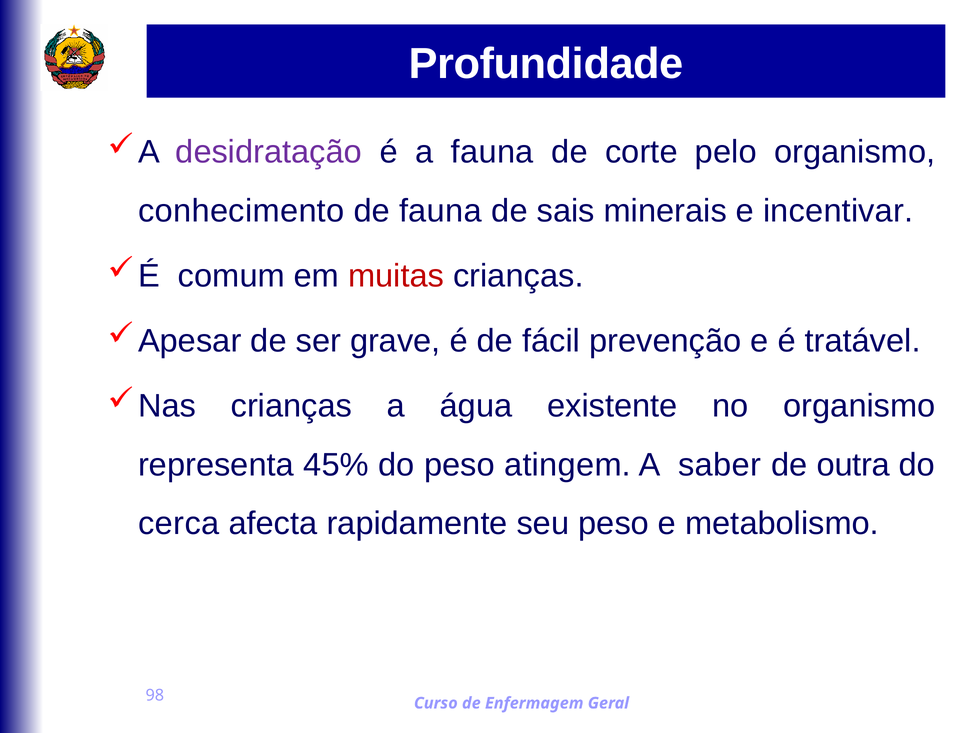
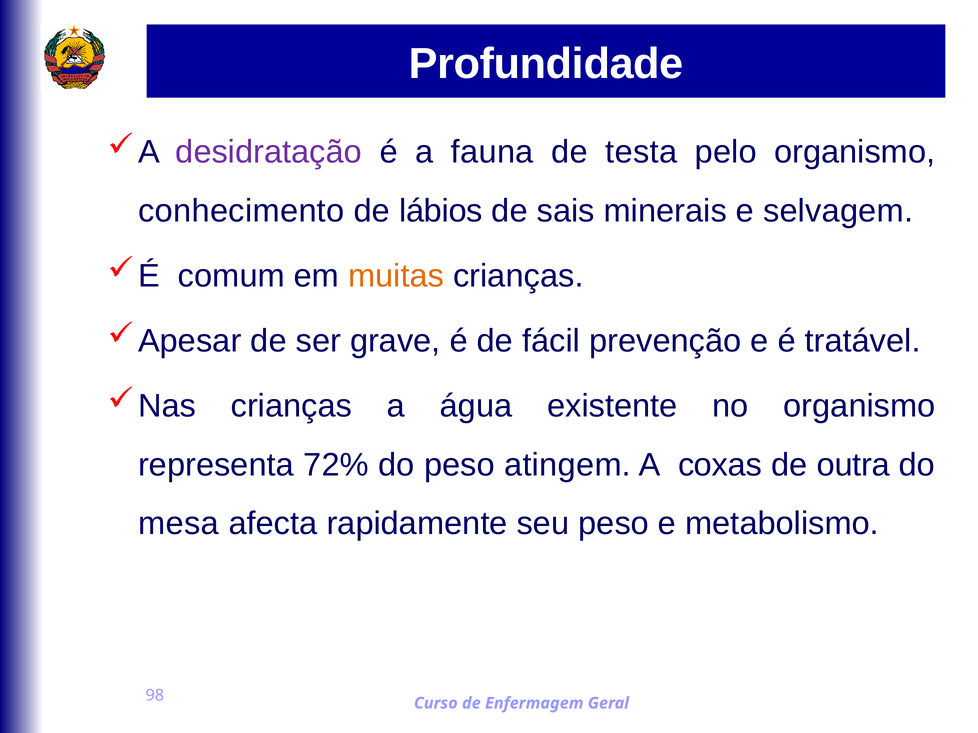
corte: corte -> testa
de fauna: fauna -> lábios
incentivar: incentivar -> selvagem
muitas colour: red -> orange
45%: 45% -> 72%
saber: saber -> coxas
cerca: cerca -> mesa
